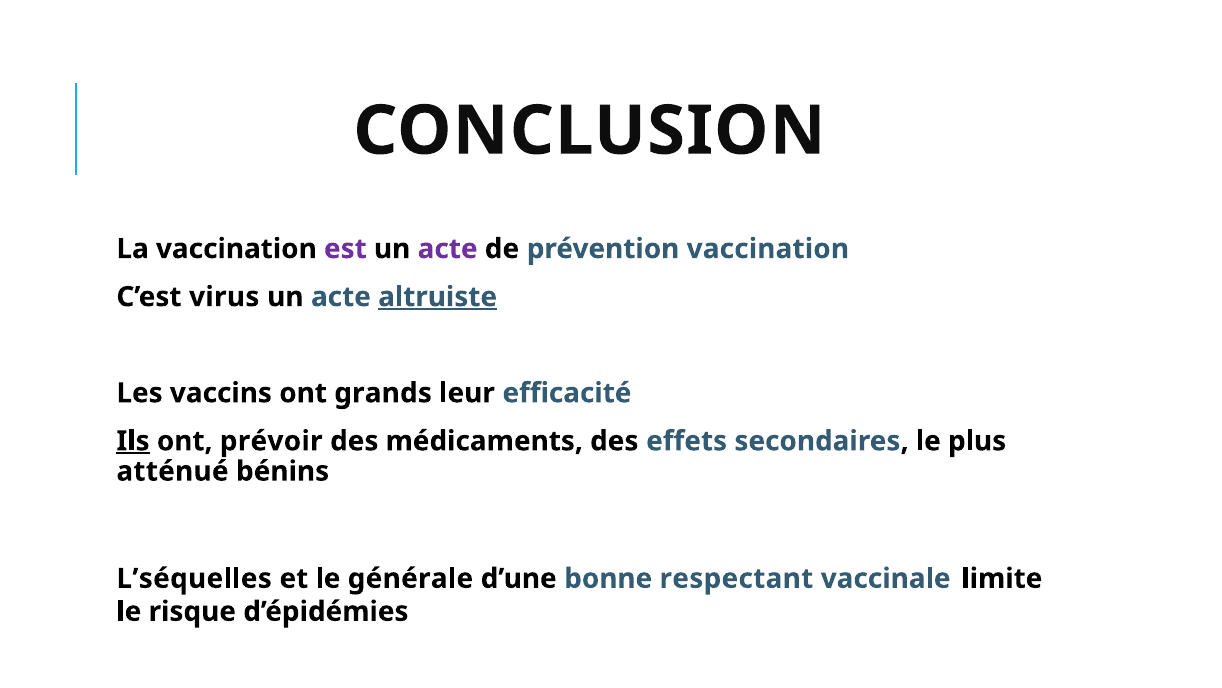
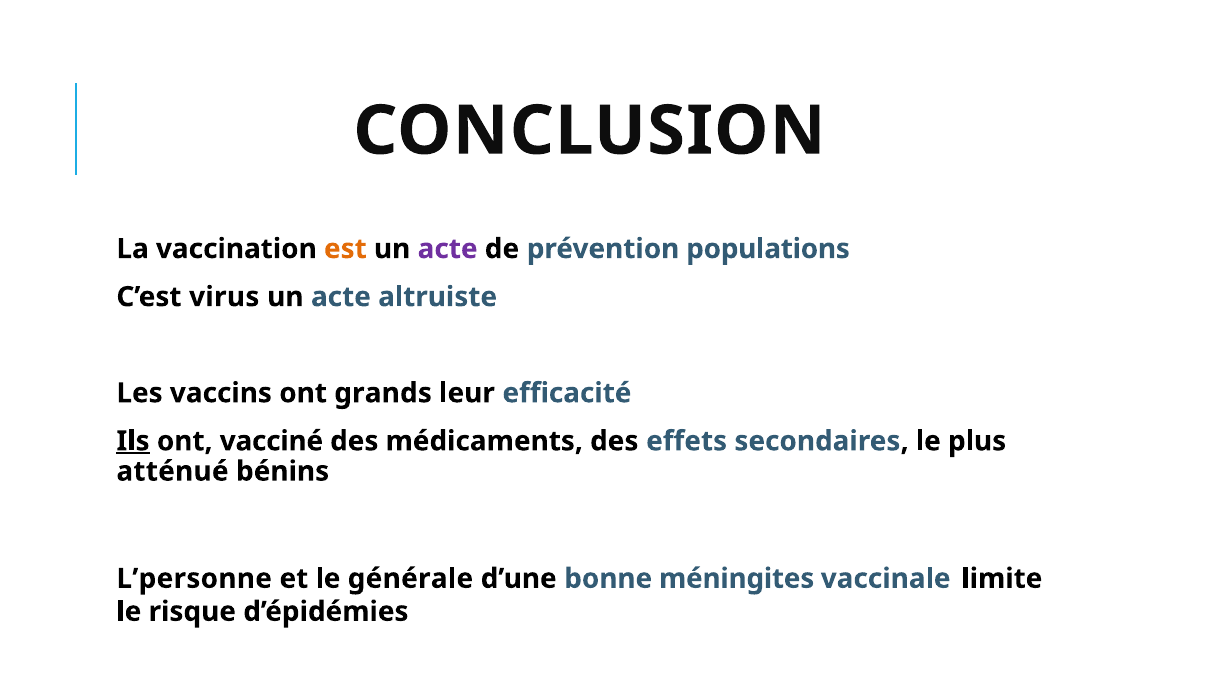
est colour: purple -> orange
prévention vaccination: vaccination -> populations
altruiste underline: present -> none
prévoir: prévoir -> vacciné
L’séquelles: L’séquelles -> L’personne
respectant: respectant -> méningites
